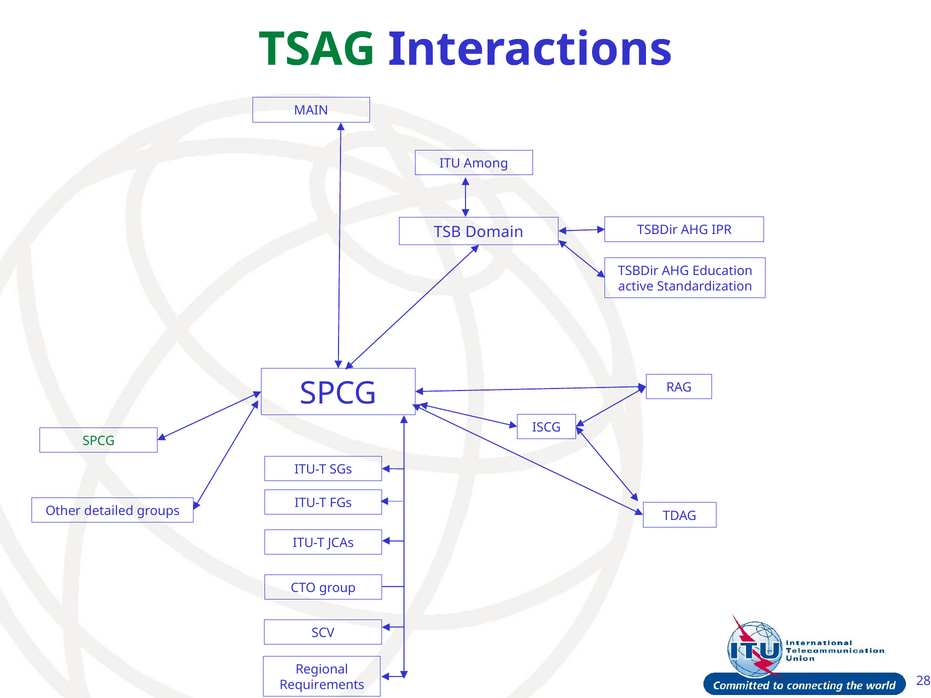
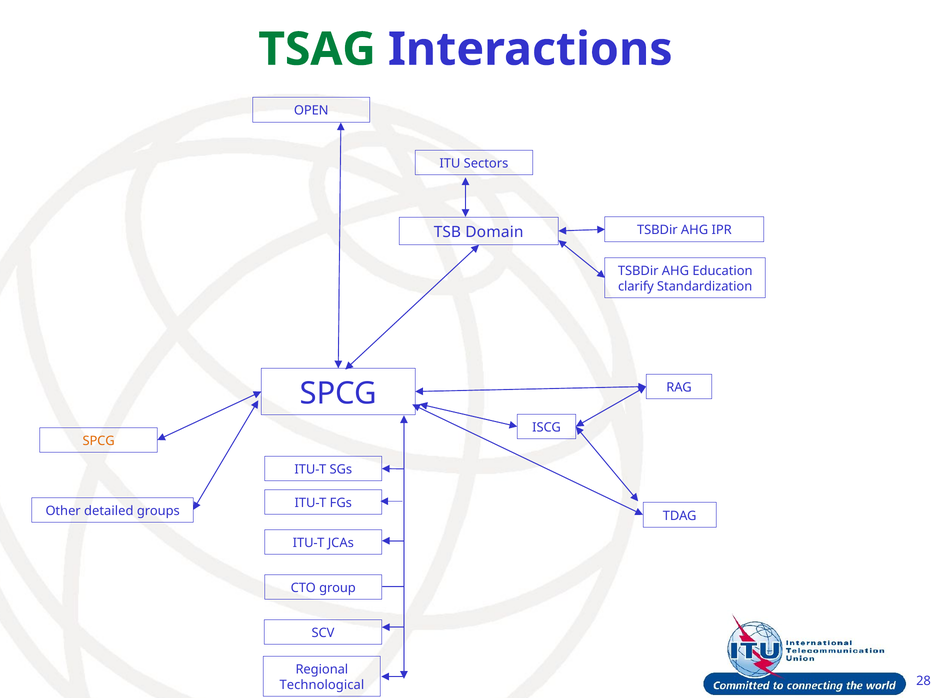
MAIN: MAIN -> OPEN
Among: Among -> Sectors
active: active -> clarify
SPCG at (99, 441) colour: green -> orange
Requirements: Requirements -> Technological
